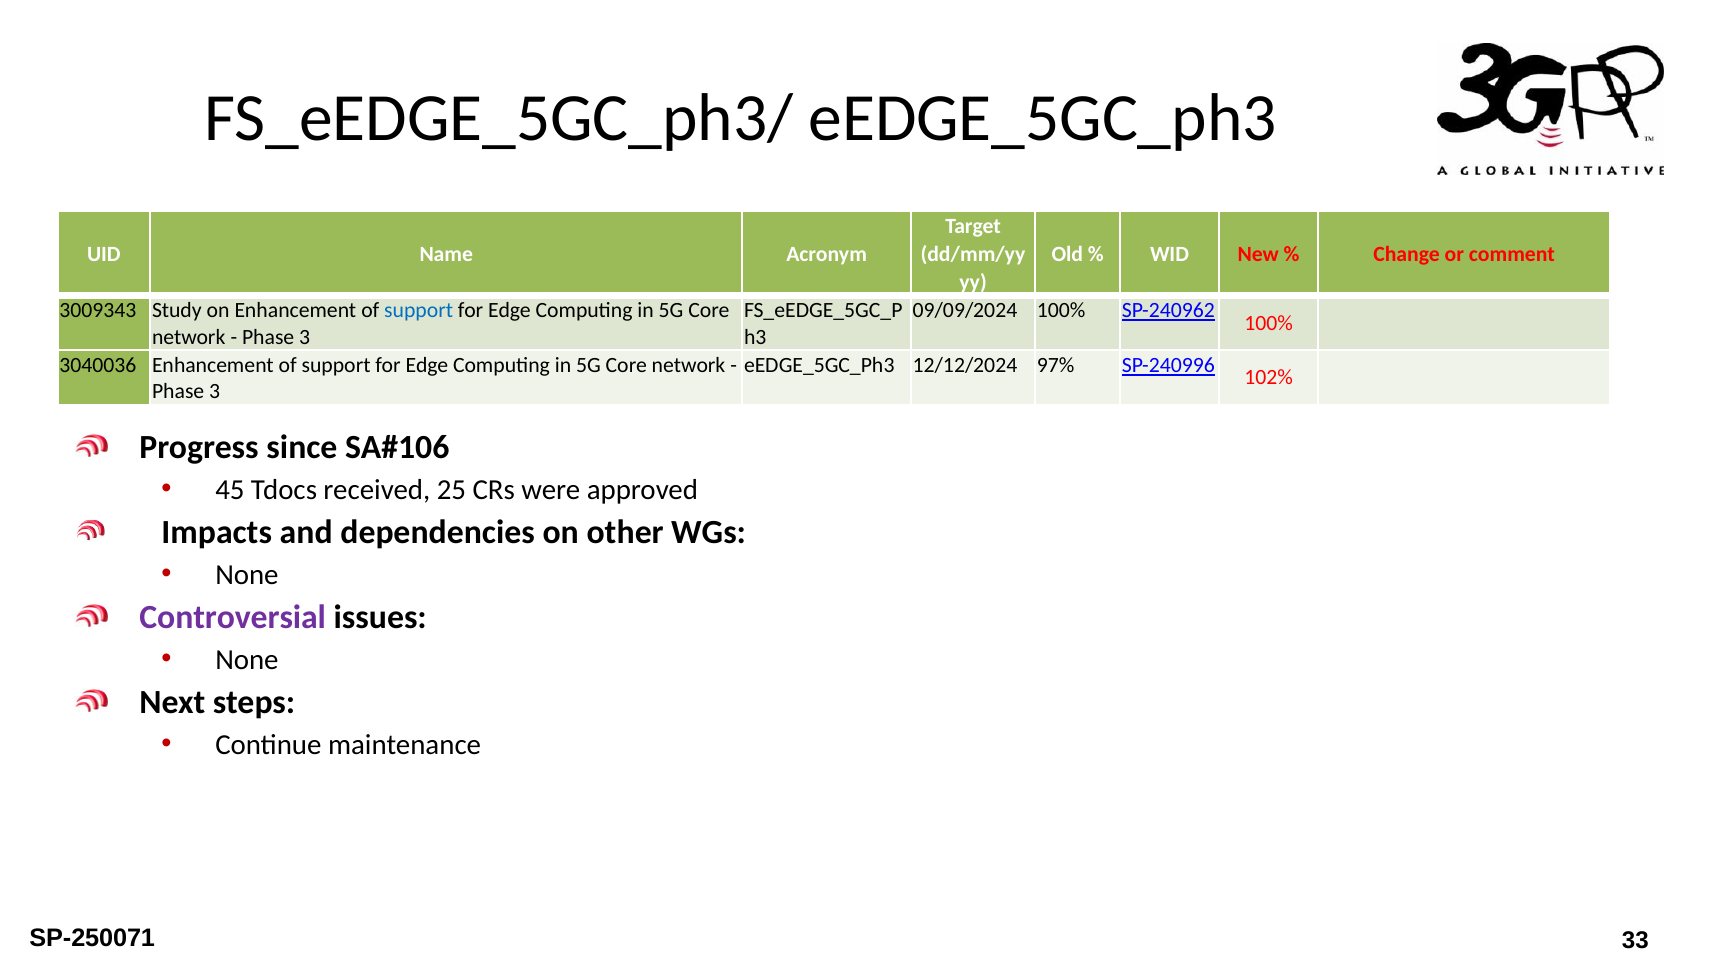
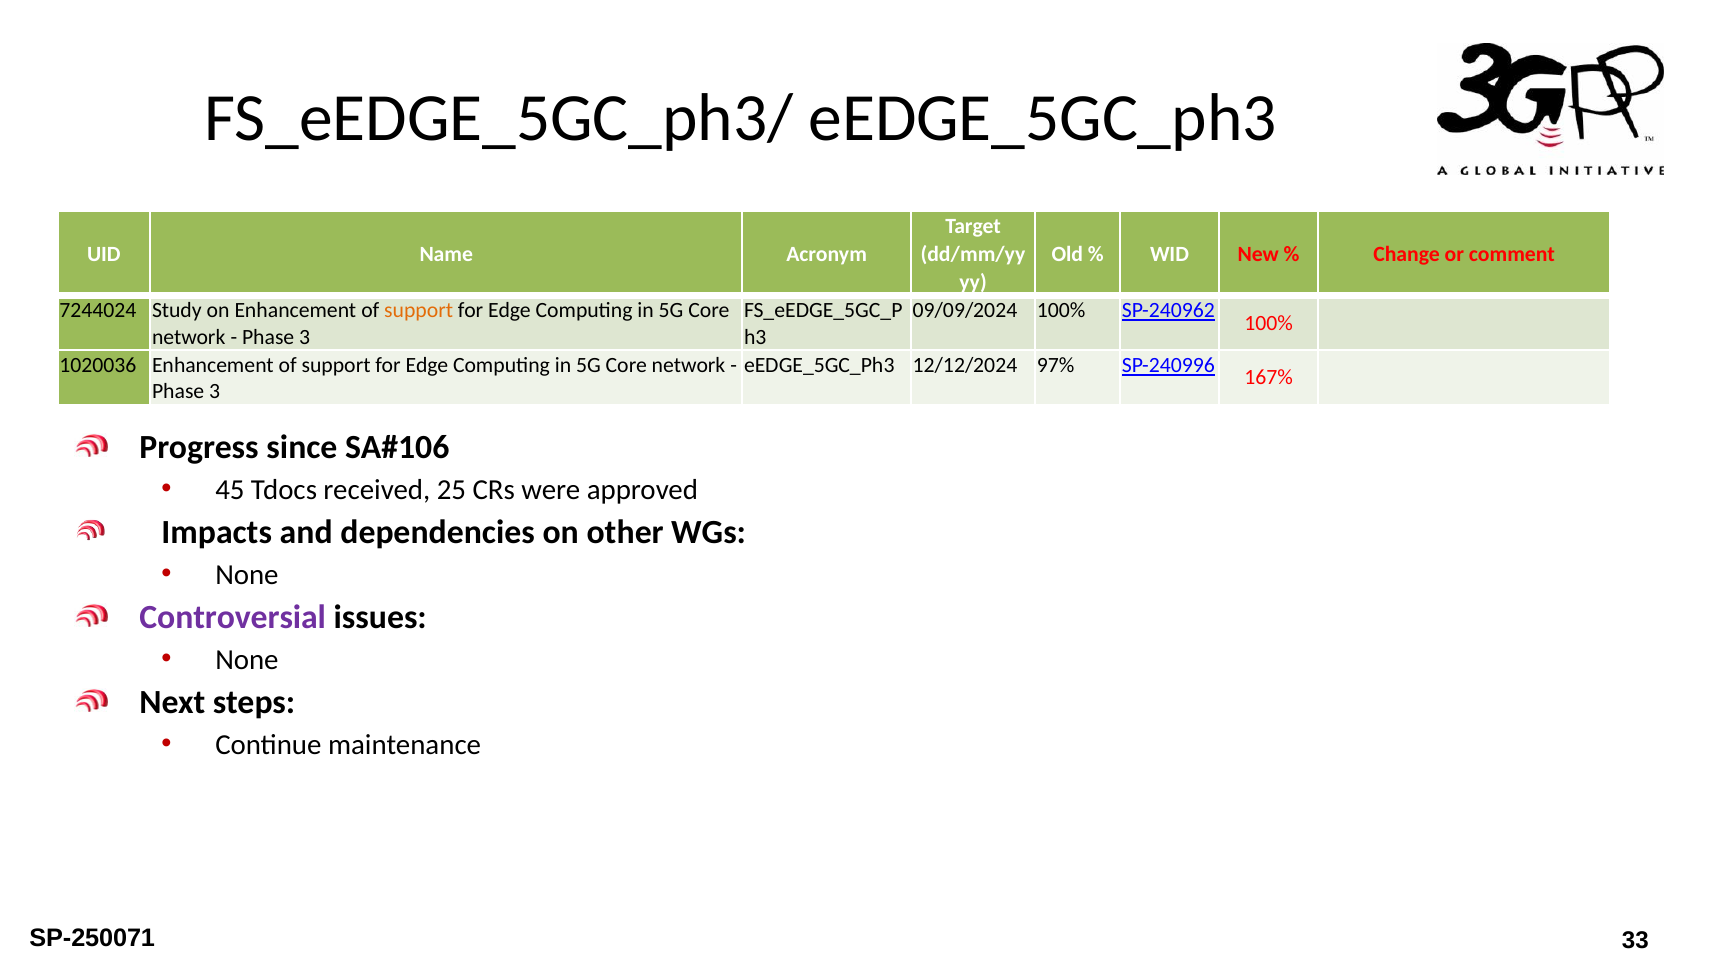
3009343: 3009343 -> 7244024
support at (419, 311) colour: blue -> orange
3040036: 3040036 -> 1020036
102%: 102% -> 167%
